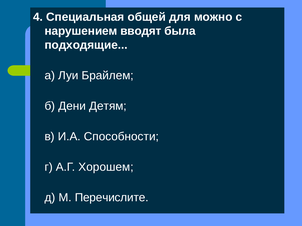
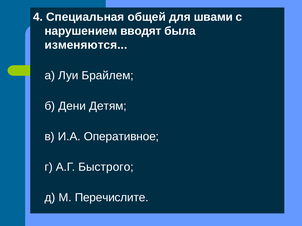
можно: можно -> швами
подходящие: подходящие -> изменяются
Способности: Способности -> Оперативное
Хорошем: Хорошем -> Быстрого
